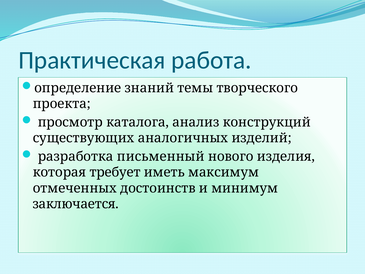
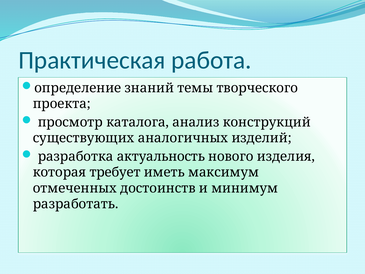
письменный: письменный -> актуальность
заключается: заключается -> разработать
